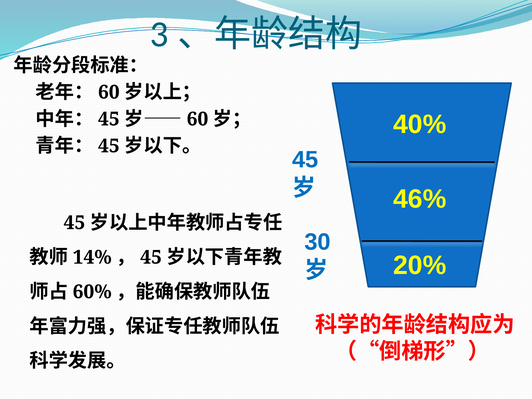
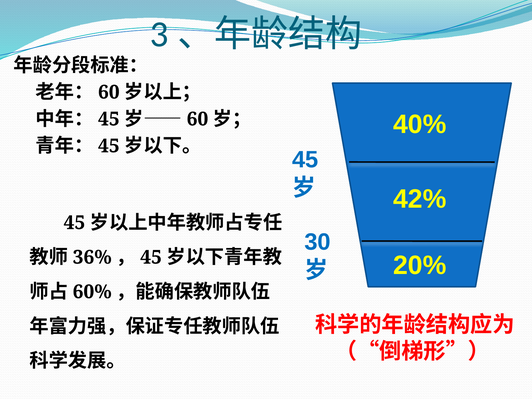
46%: 46% -> 42%
14%: 14% -> 36%
